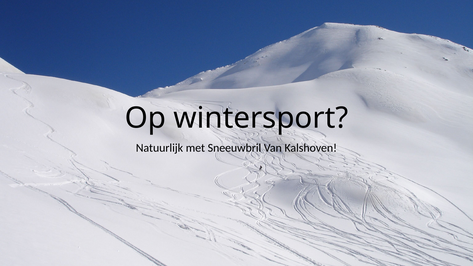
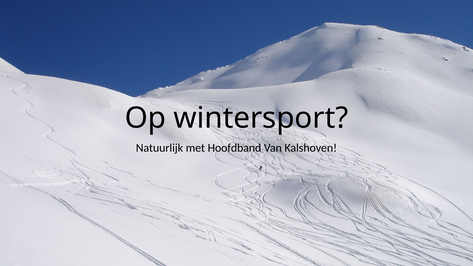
Sneeuwbril: Sneeuwbril -> Hoofdband
